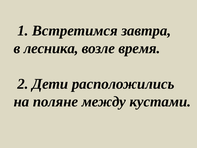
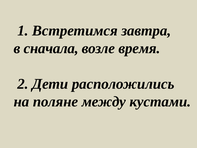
лесника: лесника -> сначала
